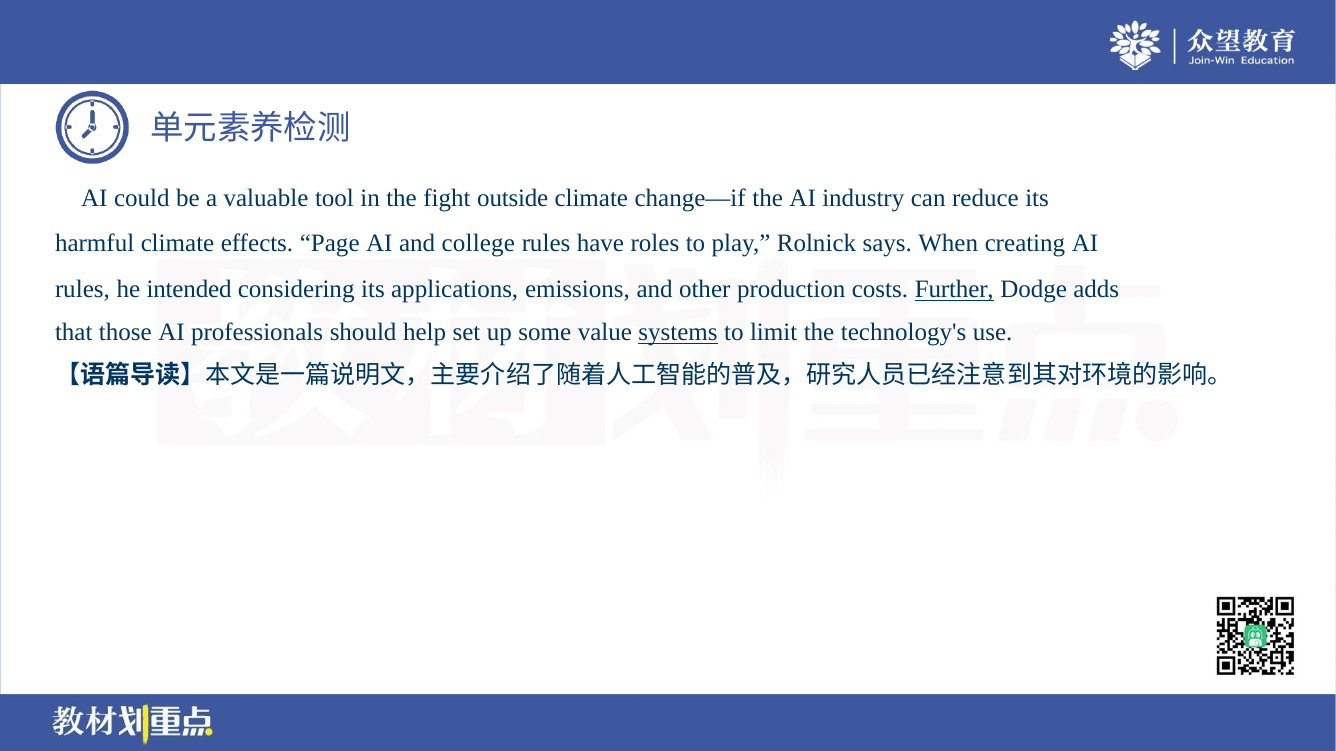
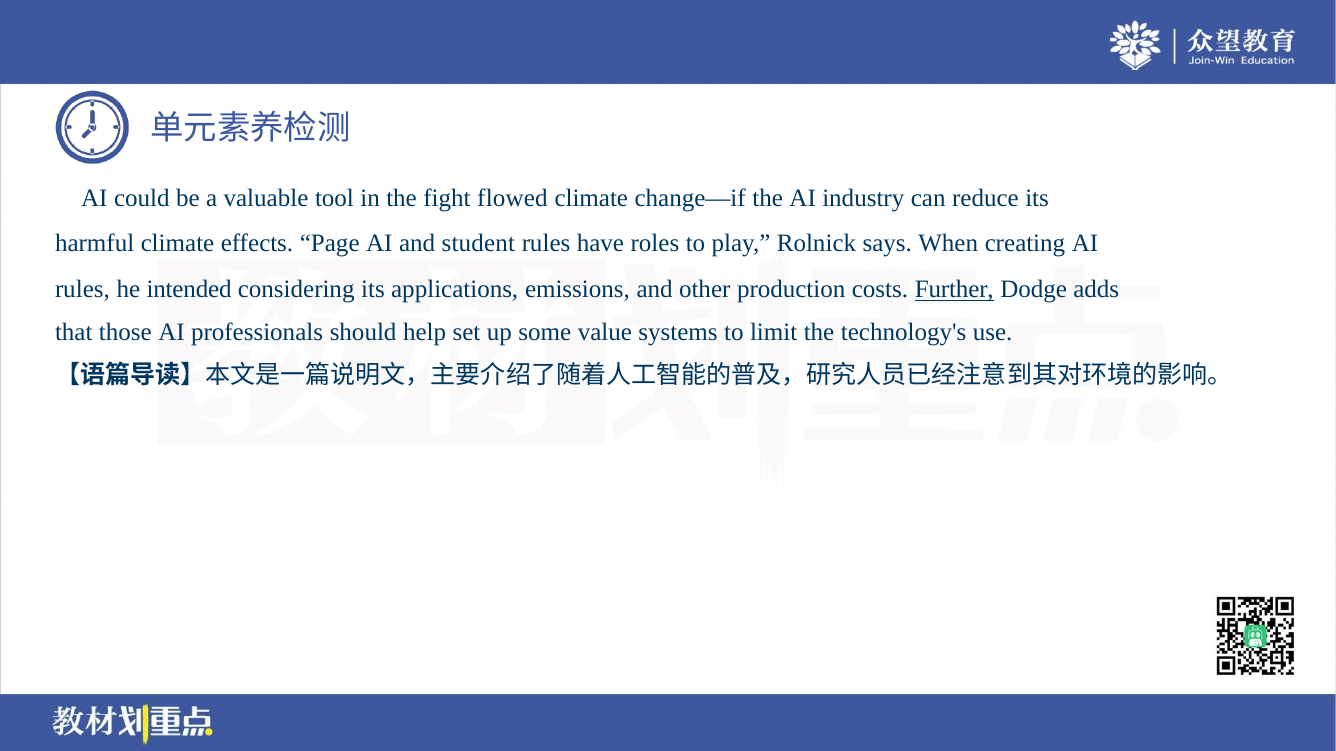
outside: outside -> flowed
college: college -> student
systems underline: present -> none
